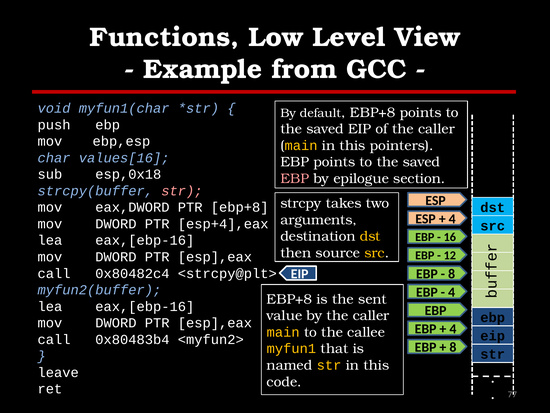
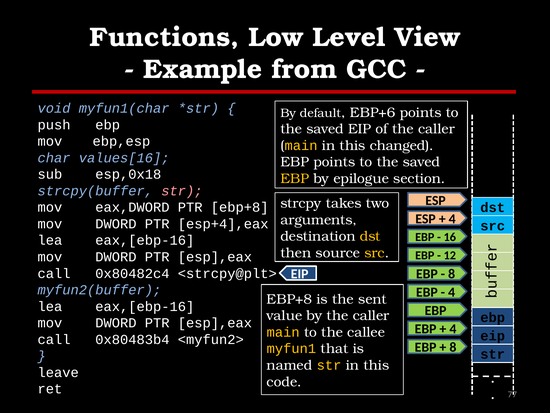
default EBP+8: EBP+8 -> EBP+6
pointers: pointers -> changed
EBP at (295, 178) colour: pink -> yellow
